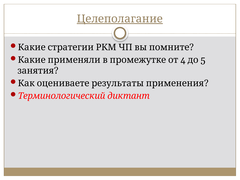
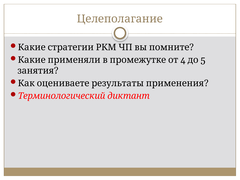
Целеполагание underline: present -> none
